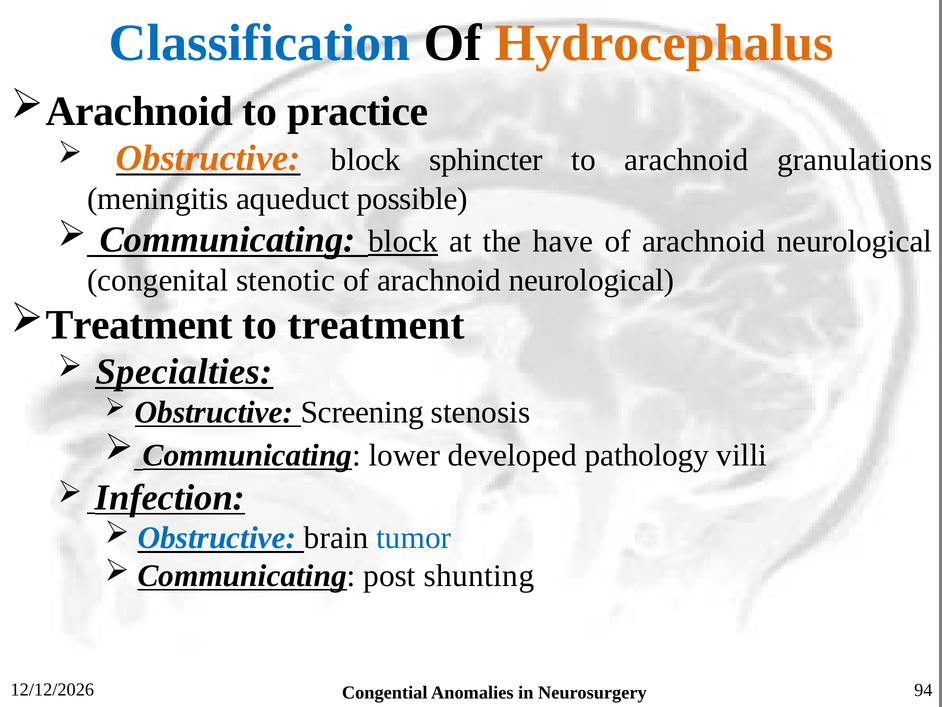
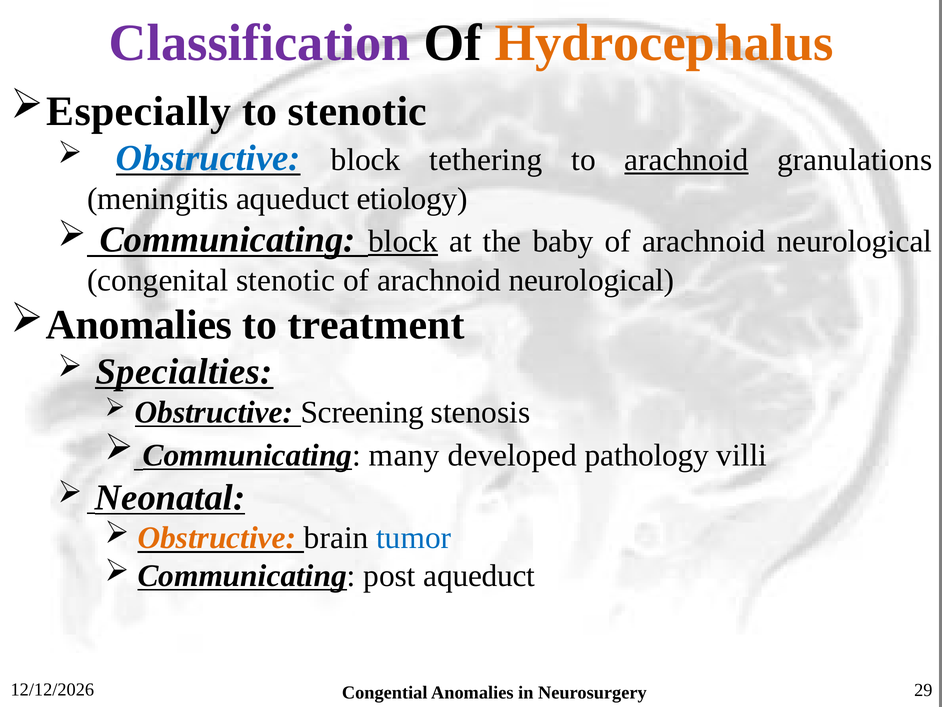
Classification colour: blue -> purple
Arachnoid at (139, 111): Arachnoid -> Especially
to practice: practice -> stenotic
Obstructive at (208, 158) colour: orange -> blue
sphincter: sphincter -> tethering
arachnoid at (686, 160) underline: none -> present
possible: possible -> etiology
have: have -> baby
Treatment at (139, 325): Treatment -> Anomalies
lower: lower -> many
Infection: Infection -> Neonatal
Obstructive at (217, 538) colour: blue -> orange
post shunting: shunting -> aqueduct
94: 94 -> 29
